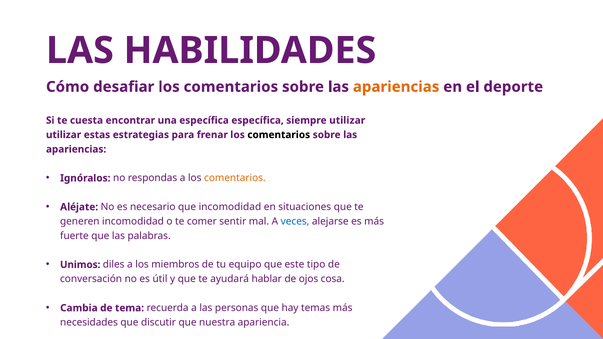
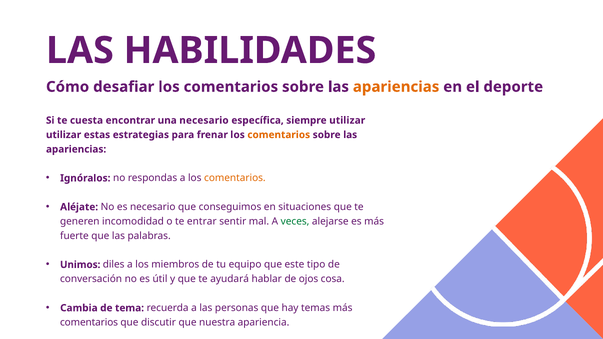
una específica: específica -> necesario
comentarios at (279, 135) colour: black -> orange
que incomodidad: incomodidad -> conseguimos
comer: comer -> entrar
veces colour: blue -> green
necesidades at (89, 323): necesidades -> comentarios
